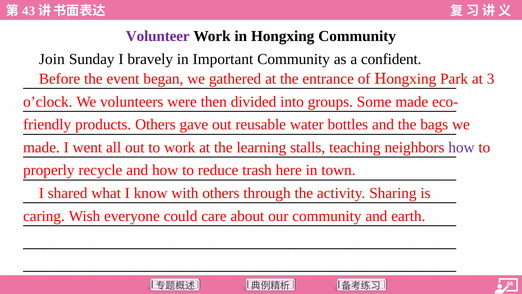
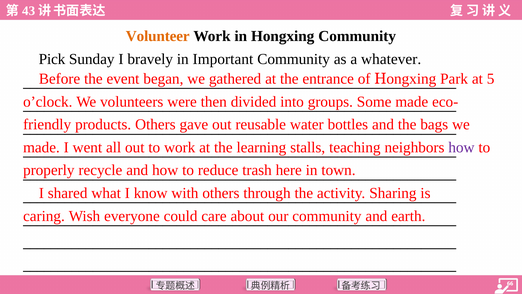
Volunteer colour: purple -> orange
Join: Join -> Pick
confident: confident -> whatever
3: 3 -> 5
